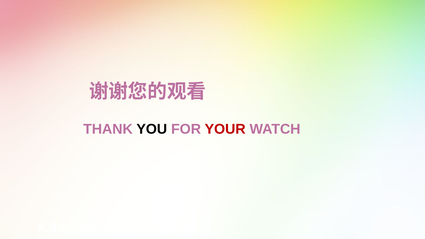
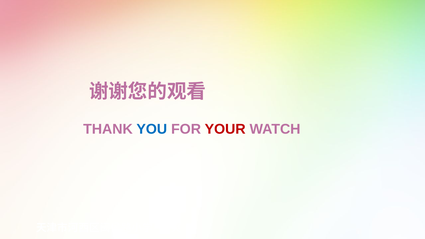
YOU colour: black -> blue
